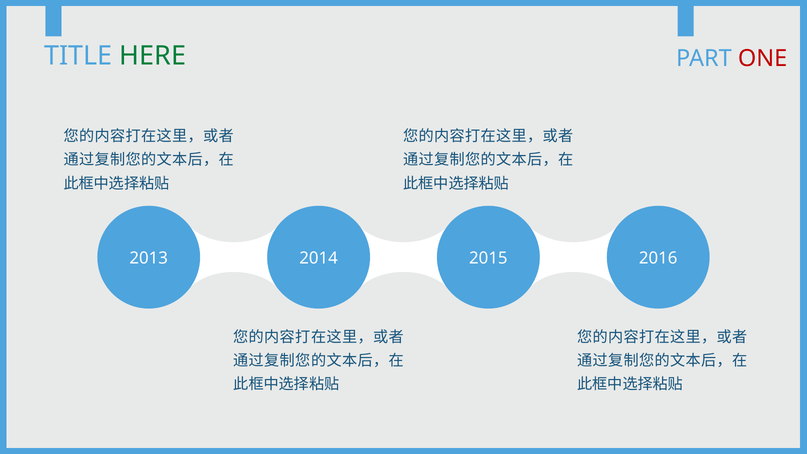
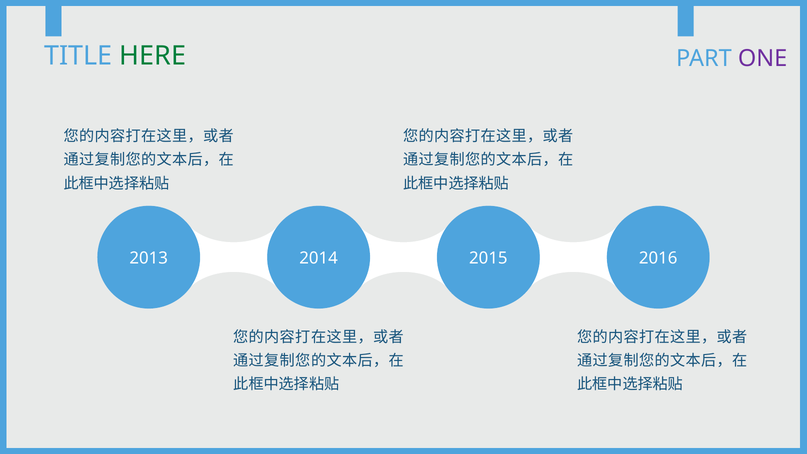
ONE colour: red -> purple
